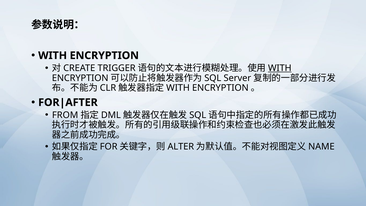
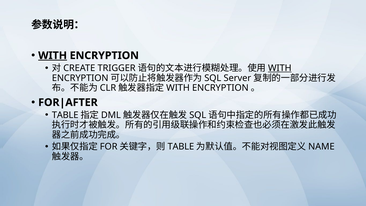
WITH at (53, 55) underline: none -> present
FROM at (65, 115): FROM -> TABLE
ALTER at (181, 147): ALTER -> TABLE
